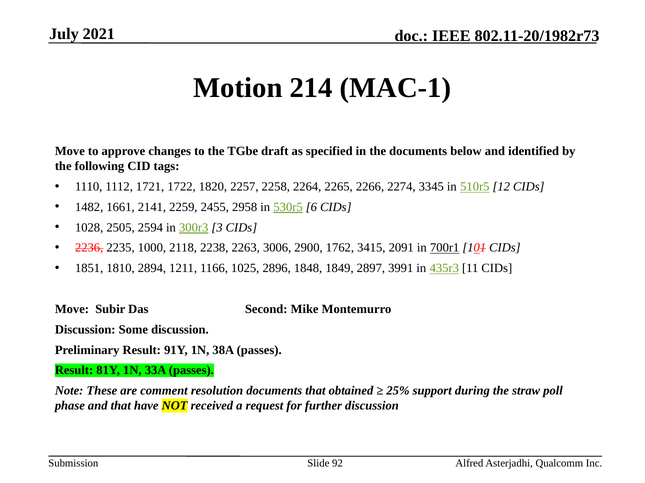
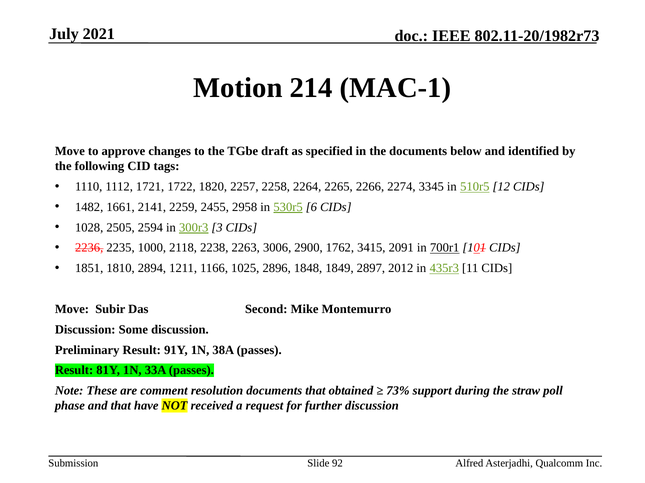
3991: 3991 -> 2012
25%: 25% -> 73%
